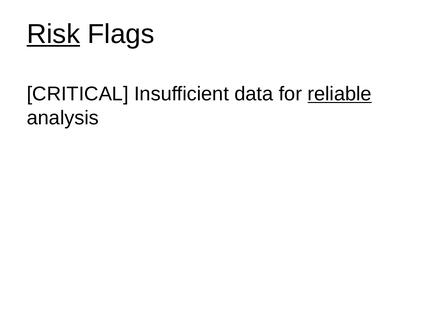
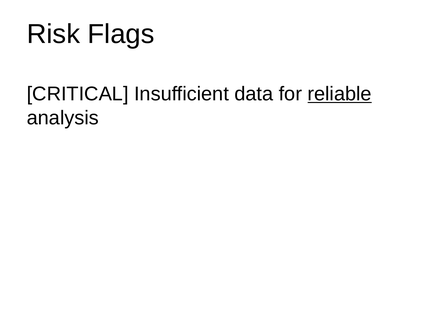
Risk underline: present -> none
